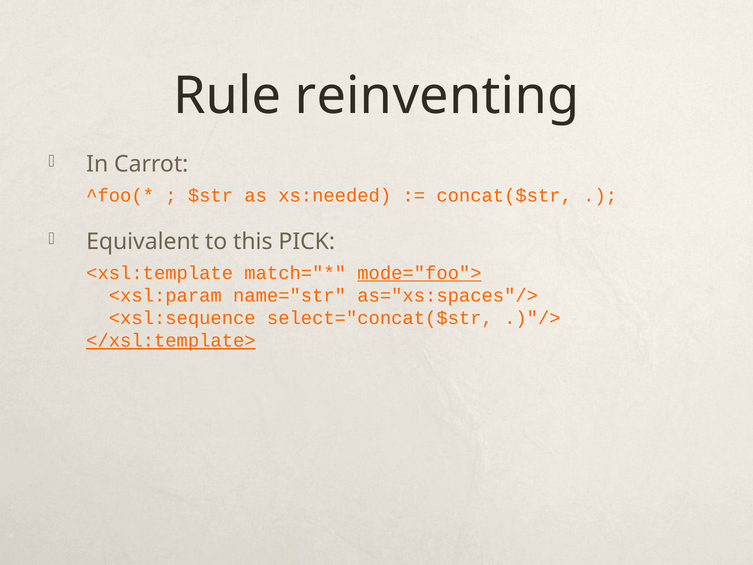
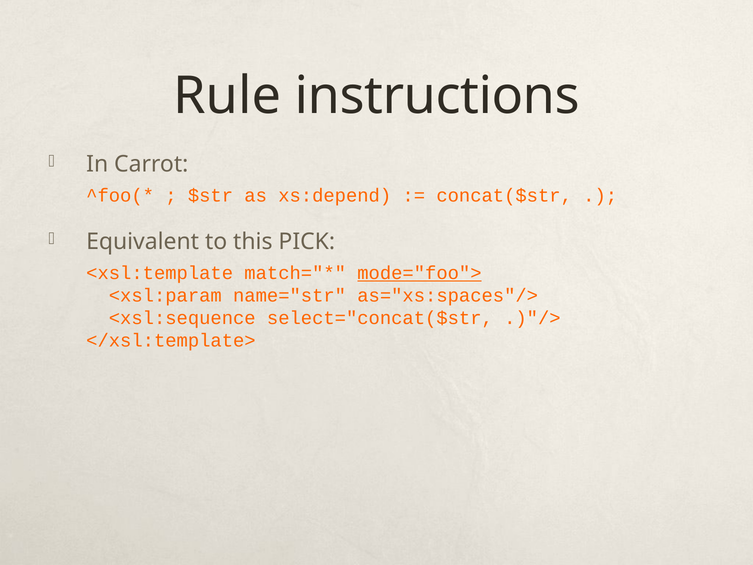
reinventing: reinventing -> instructions
xs:needed: xs:needed -> xs:depend
</xsl:template> underline: present -> none
